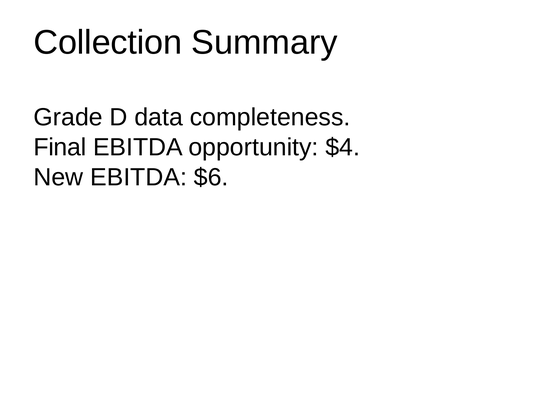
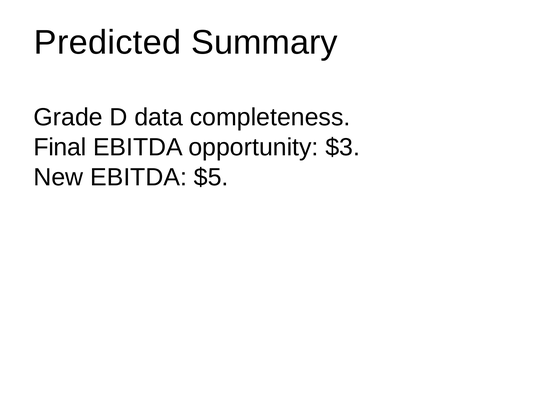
Collection: Collection -> Predicted
$4: $4 -> $3
$6: $6 -> $5
